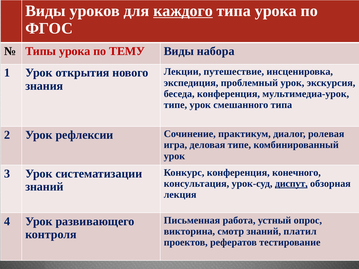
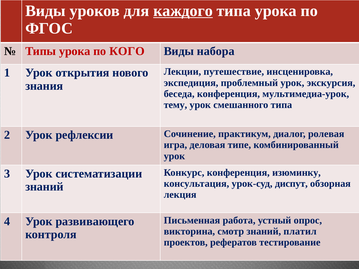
ТЕМУ: ТЕМУ -> КОГО
типе at (175, 105): типе -> тему
конечного: конечного -> изюминку
диспут underline: present -> none
